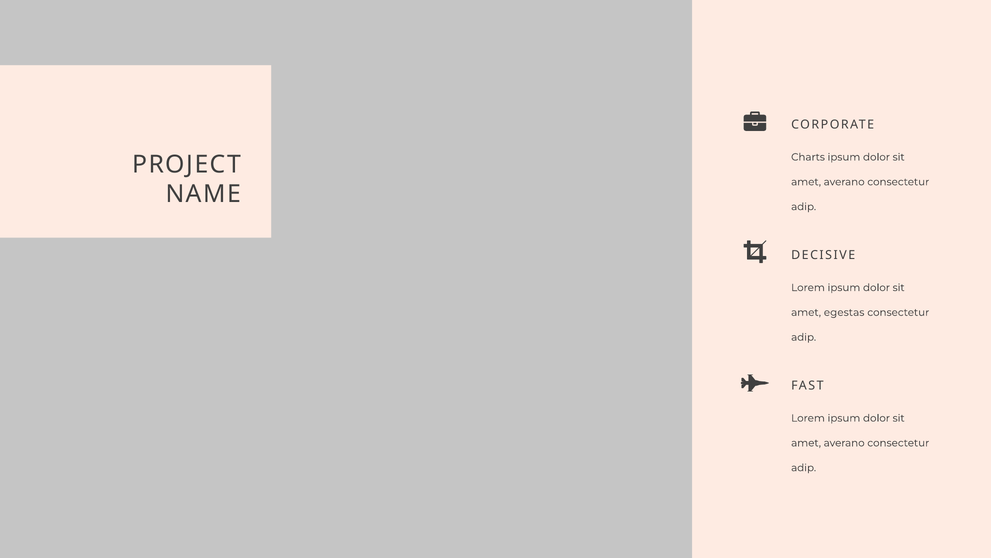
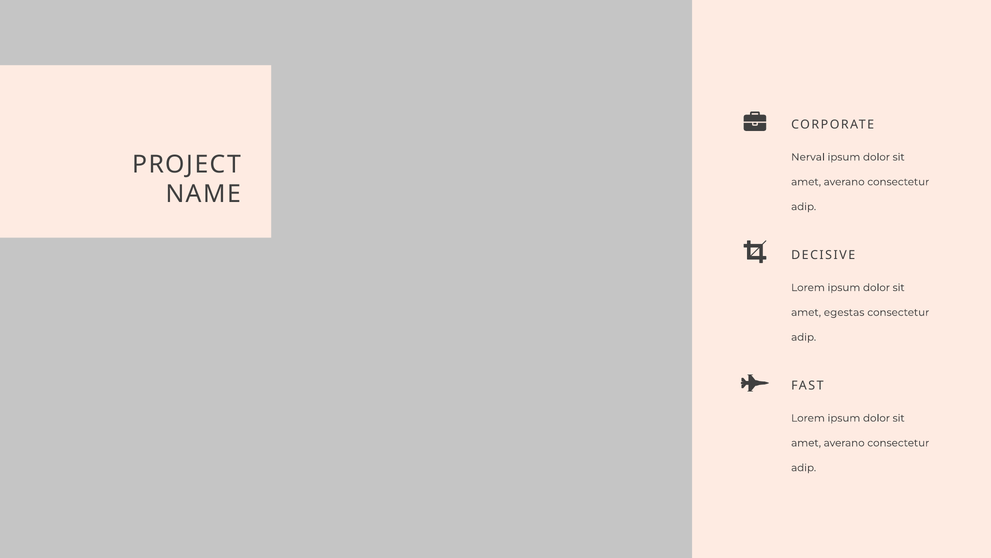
Charts: Charts -> Nerval
